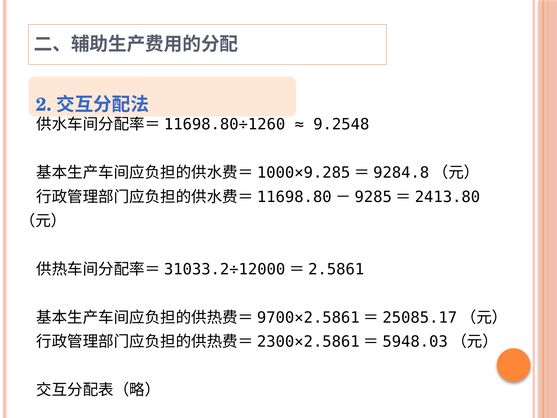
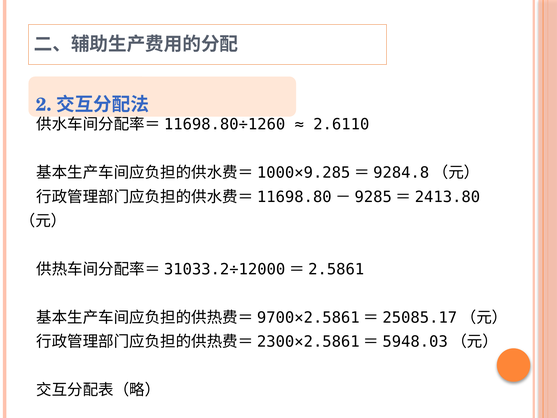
9.2548: 9.2548 -> 2.6110
